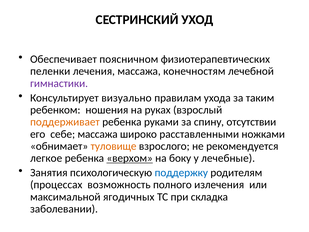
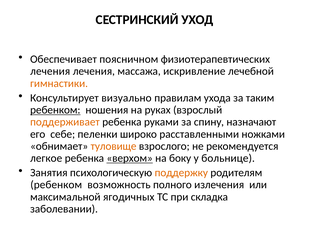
пеленки at (50, 71): пеленки -> лечения
конечностям: конечностям -> искривление
гимнастики colour: purple -> orange
ребенком at (55, 110) underline: none -> present
отсутствии: отсутствии -> назначают
себе массажа: массажа -> пеленки
лечебные: лечебные -> больнице
поддержку colour: blue -> orange
процессах at (56, 185): процессах -> ребенком
